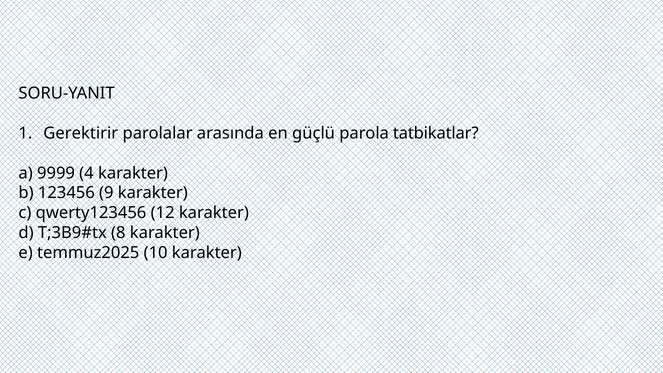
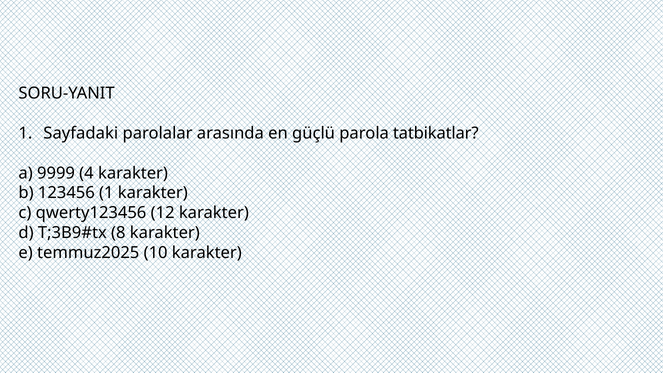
Gerektirir: Gerektirir -> Sayfadaki
123456 9: 9 -> 1
